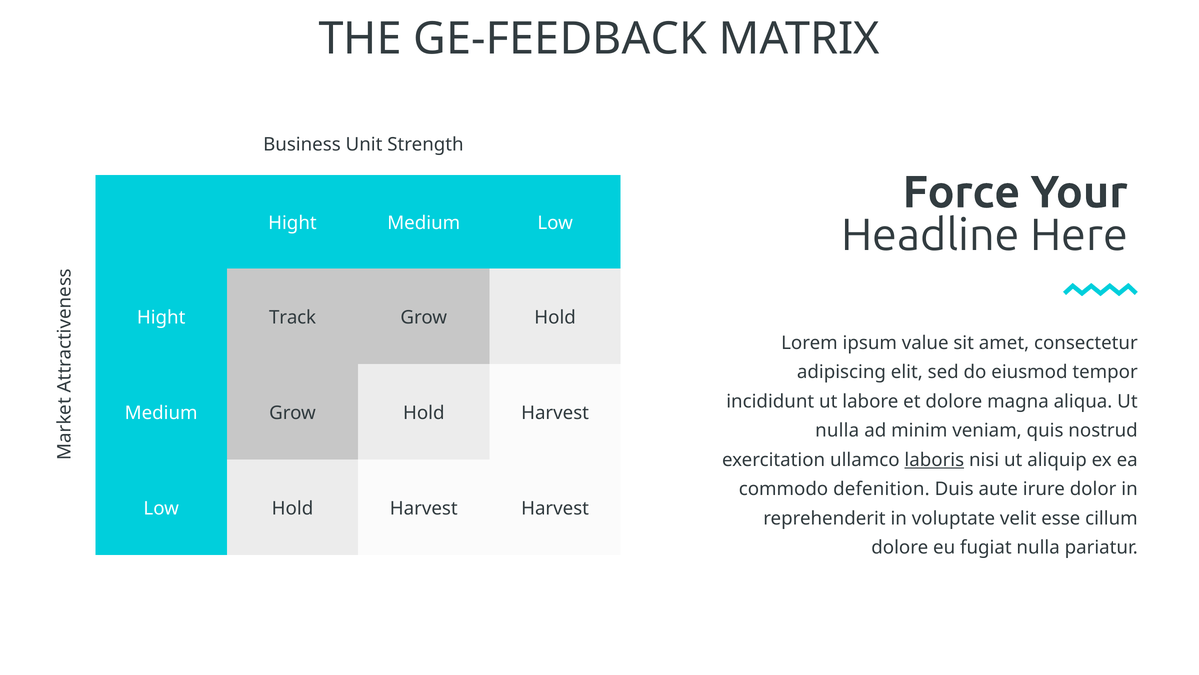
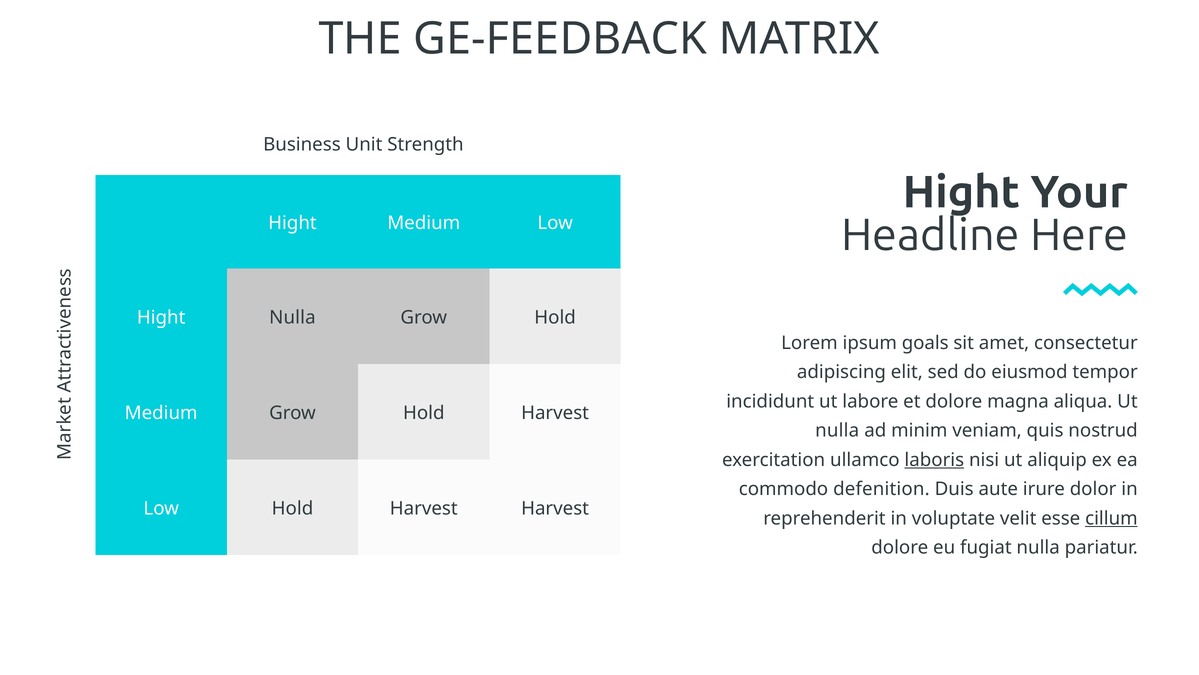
Force at (961, 192): Force -> Hight
Hight Track: Track -> Nulla
value: value -> goals
cillum underline: none -> present
